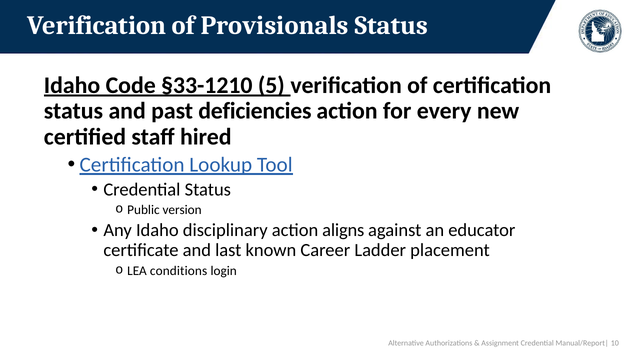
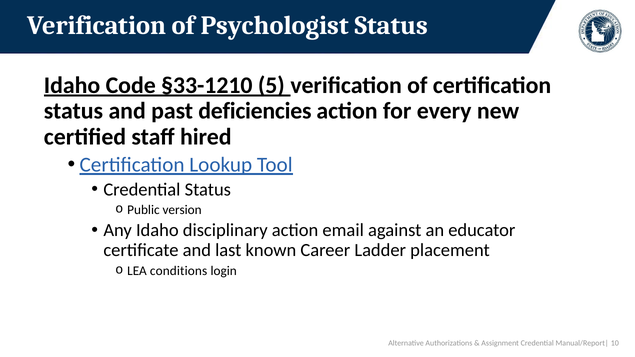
Provisionals: Provisionals -> Psychologist
aligns: aligns -> email
